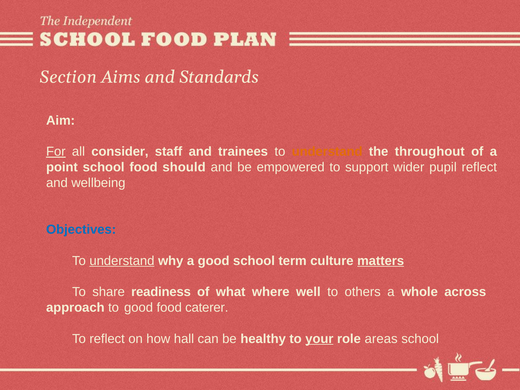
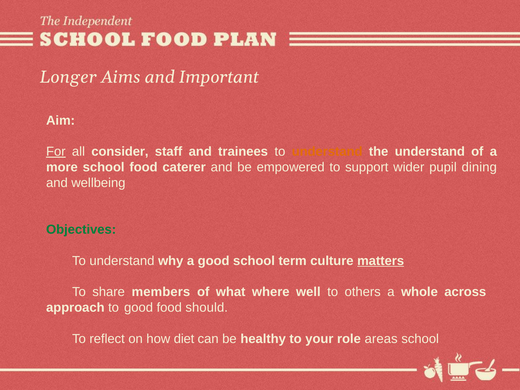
Section: Section -> Longer
Standards: Standards -> Important
the throughout: throughout -> understand
point: point -> more
should: should -> caterer
pupil reflect: reflect -> dining
Objectives colour: blue -> green
understand at (122, 261) underline: present -> none
readiness: readiness -> members
caterer: caterer -> should
hall: hall -> diet
your underline: present -> none
